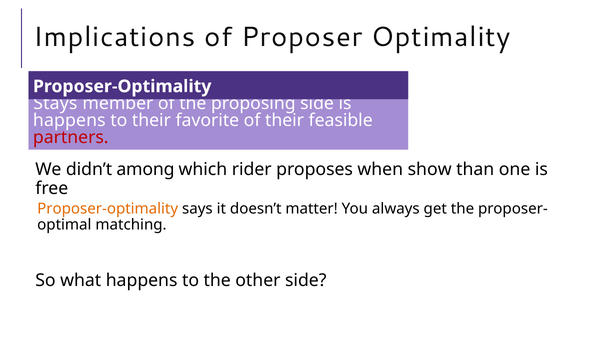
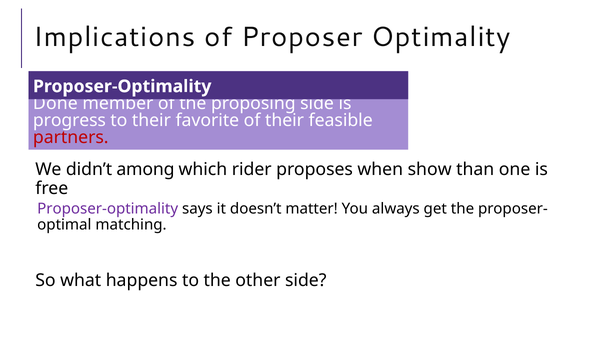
Stays: Stays -> Done
happens at (69, 120): happens -> progress
Proposer-optimality at (108, 209) colour: orange -> purple
